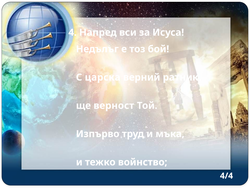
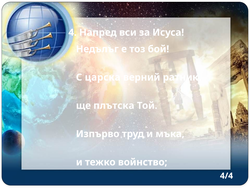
верност: верност -> плътска
